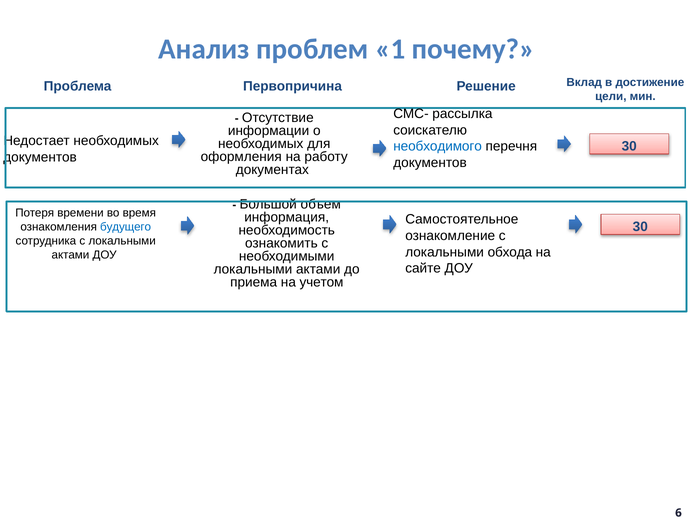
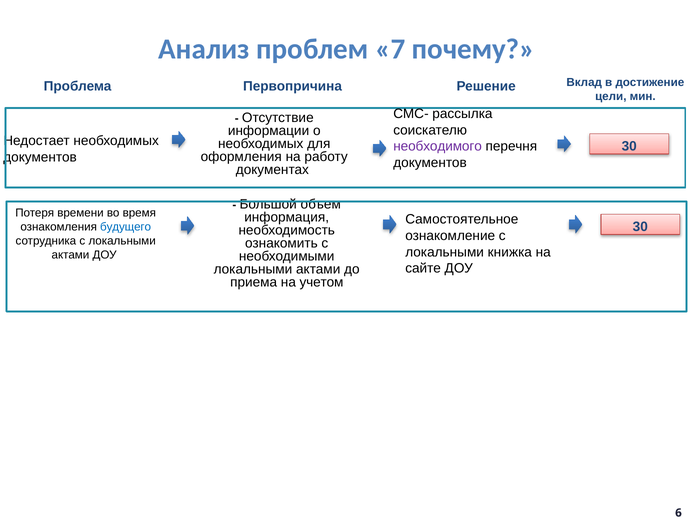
1: 1 -> 7
необходимого colour: blue -> purple
обхода: обхода -> книжка
